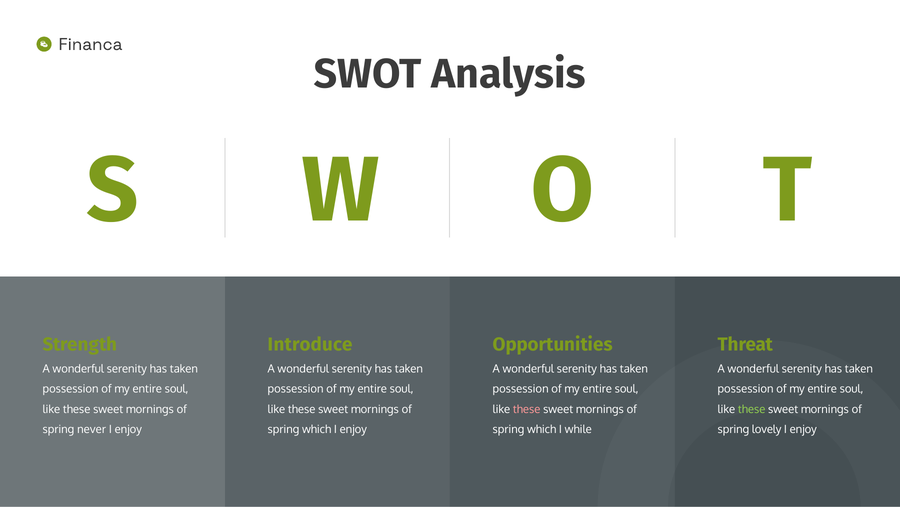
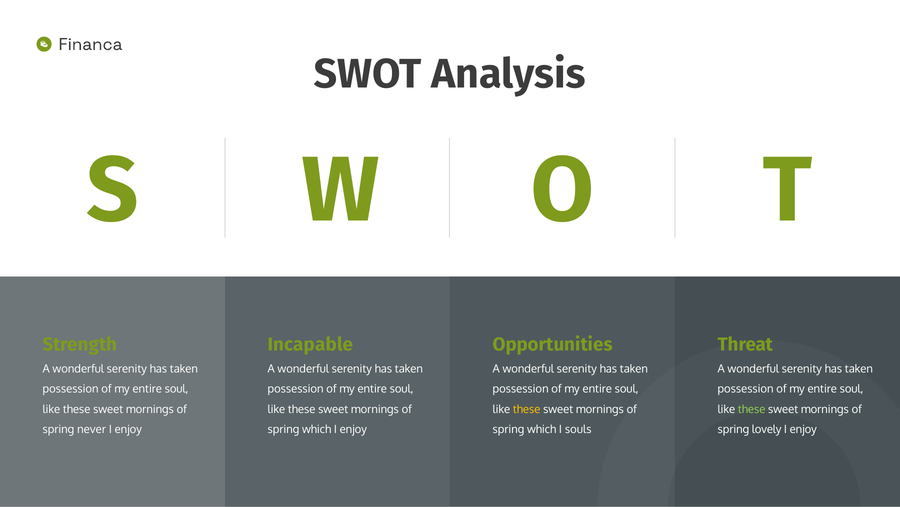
Introduce: Introduce -> Incapable
these at (527, 409) colour: pink -> yellow
while: while -> souls
